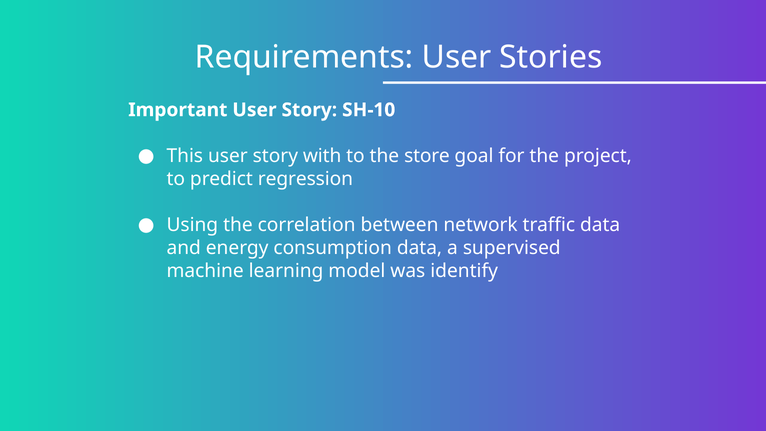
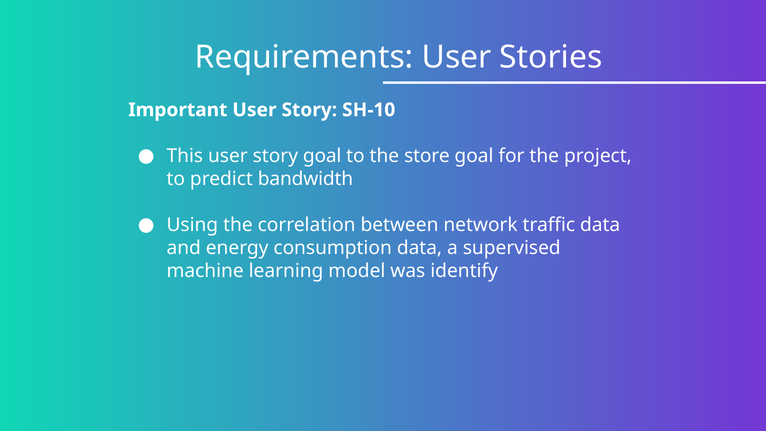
story with: with -> goal
regression: regression -> bandwidth
